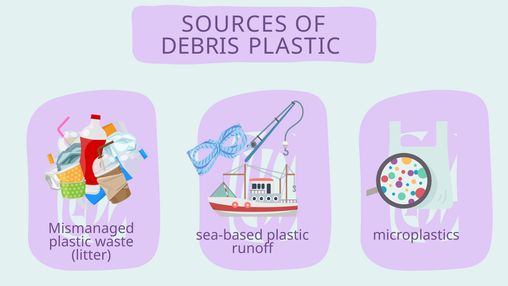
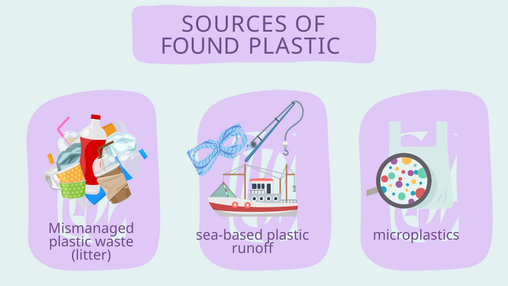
DEBRIS: DEBRIS -> FOUND
